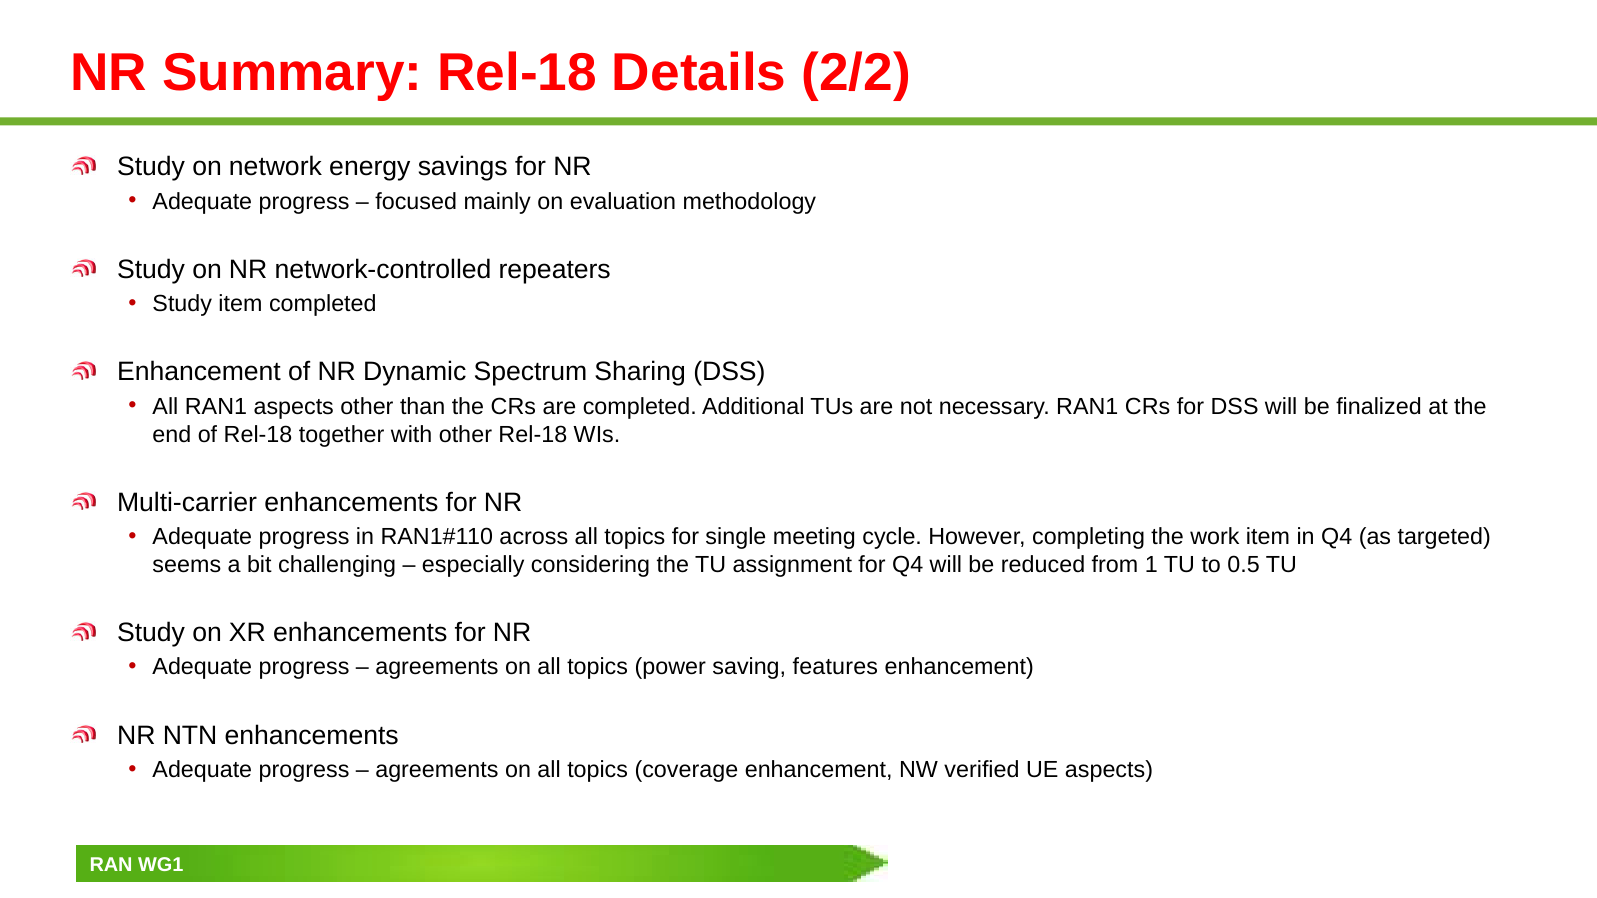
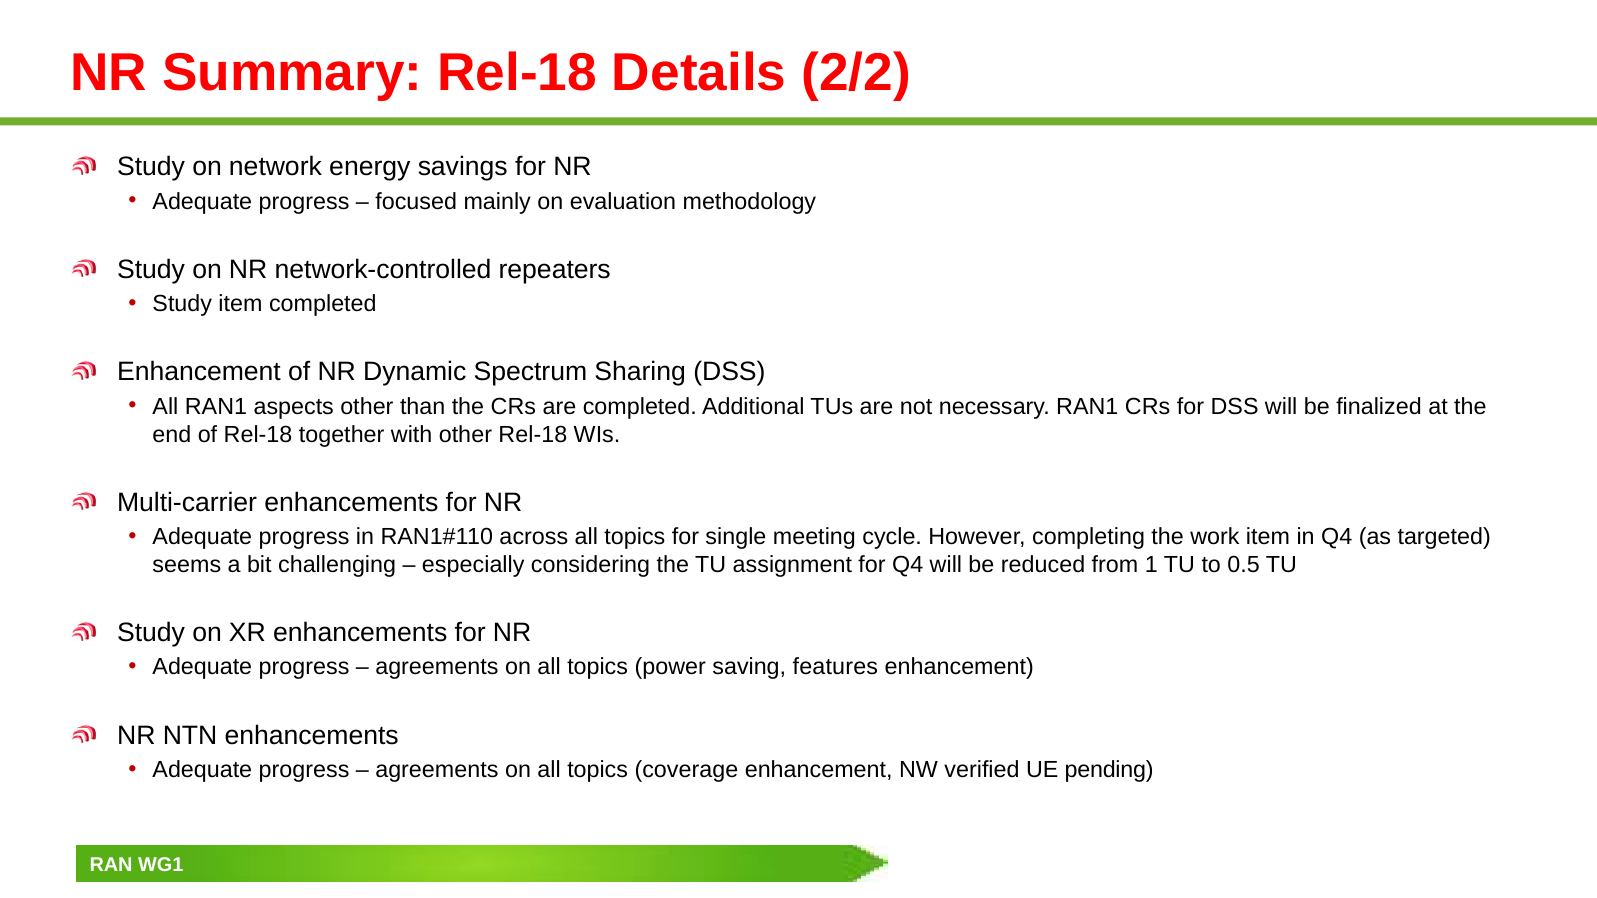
UE aspects: aspects -> pending
